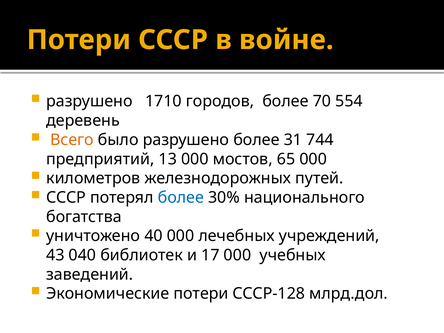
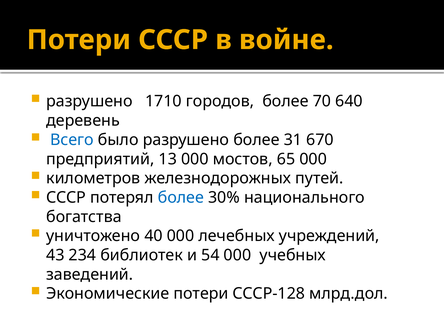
554: 554 -> 640
Всего colour: orange -> blue
744: 744 -> 670
040: 040 -> 234
17: 17 -> 54
